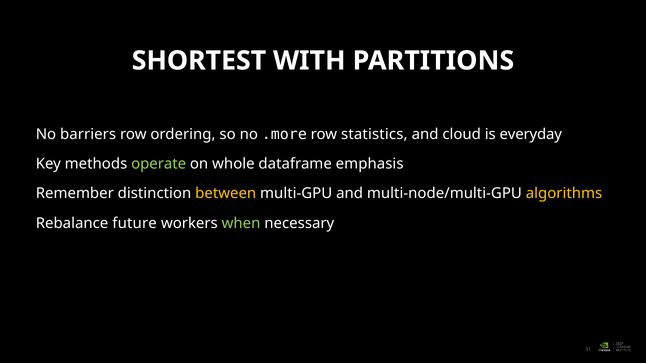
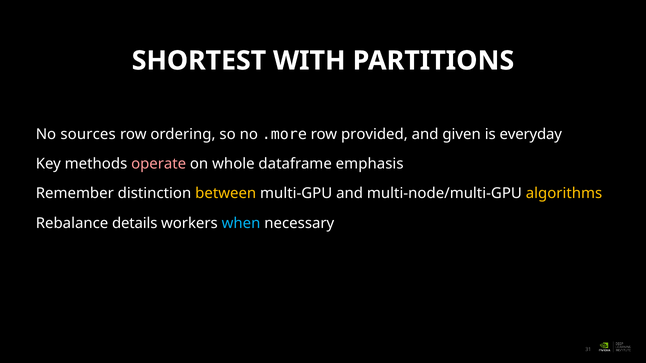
barriers: barriers -> sources
statistics: statistics -> provided
cloud: cloud -> given
operate colour: light green -> pink
future: future -> details
when colour: light green -> light blue
